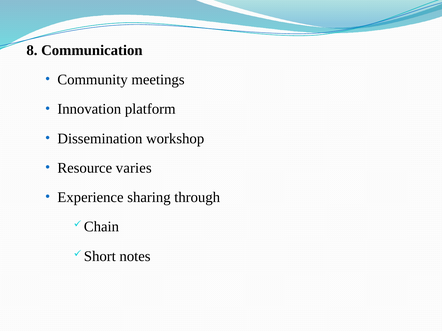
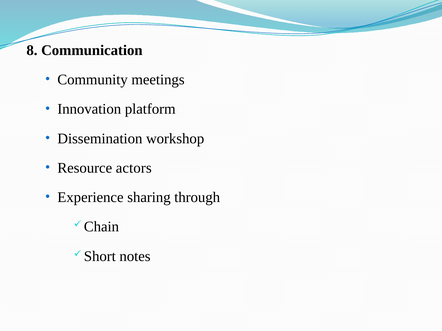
varies: varies -> actors
